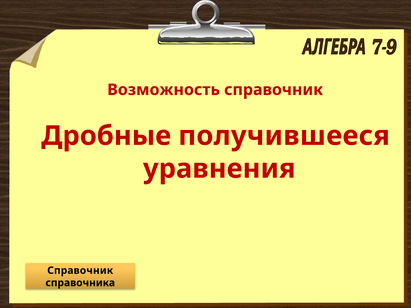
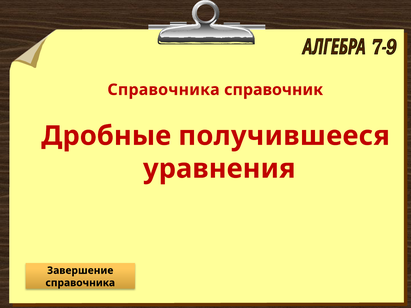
Возможность at (164, 90): Возможность -> Справочника
Справочник at (80, 271): Справочник -> Завершение
